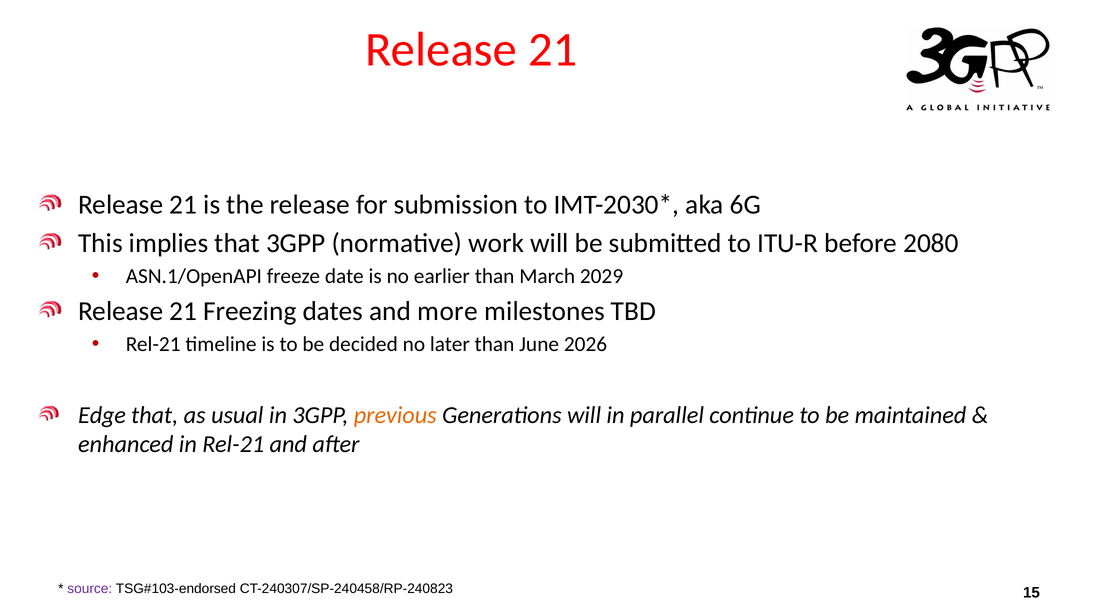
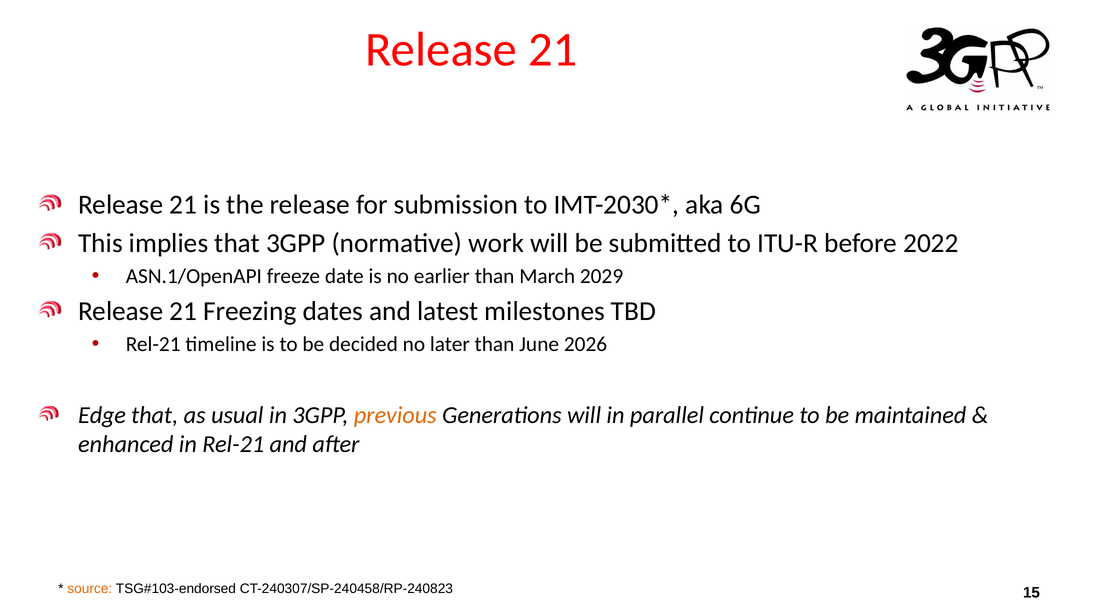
2080: 2080 -> 2022
more: more -> latest
source colour: purple -> orange
